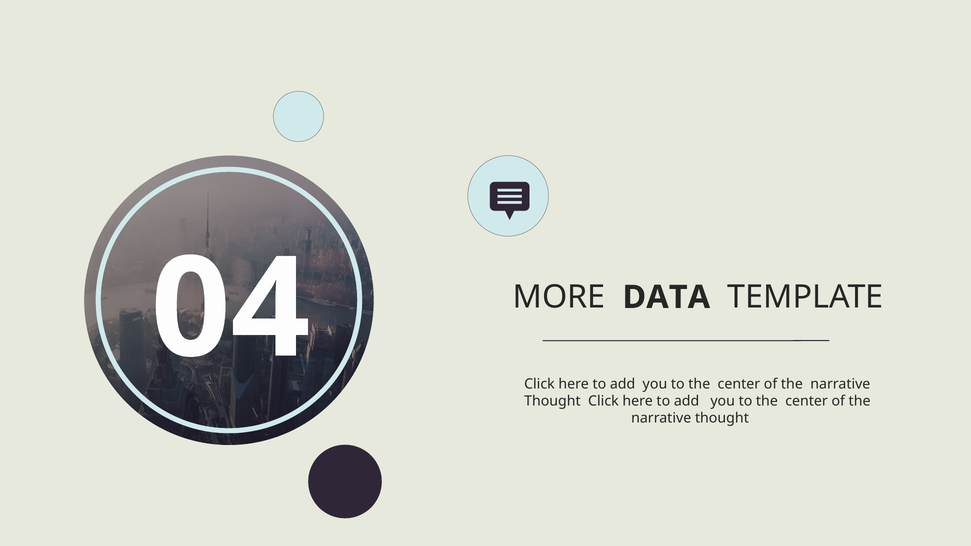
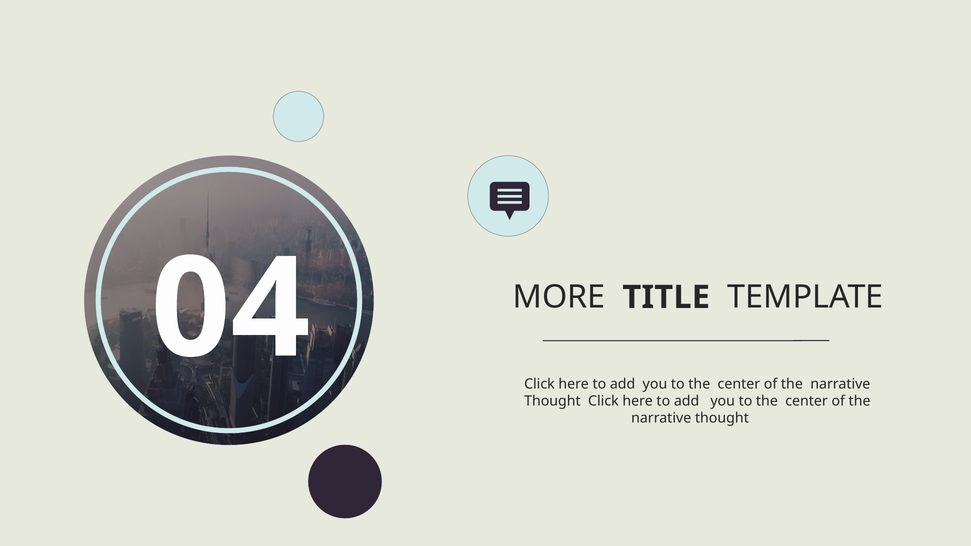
DATA: DATA -> TITLE
